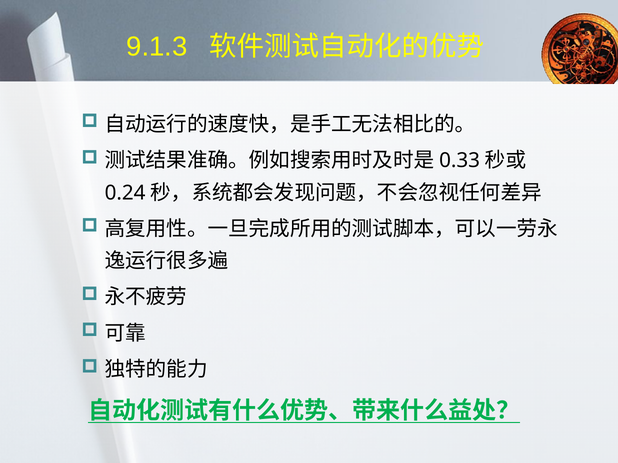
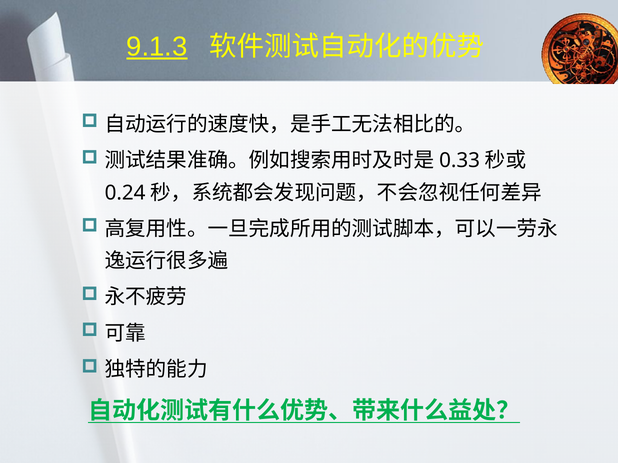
9.1.3 underline: none -> present
